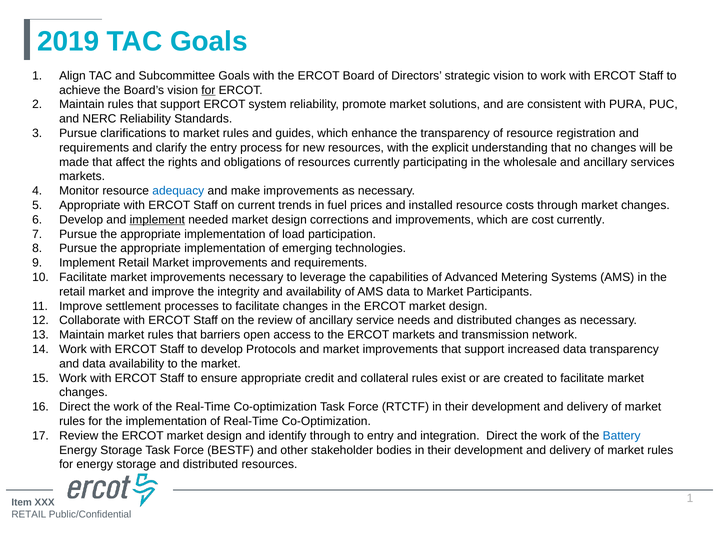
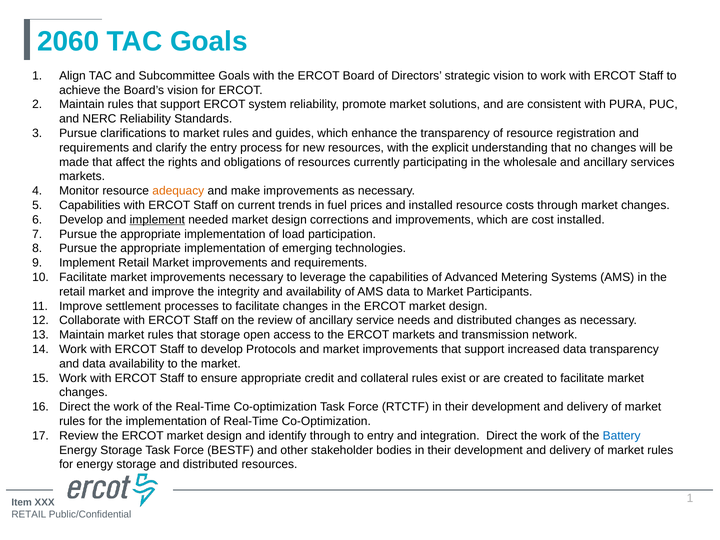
2019: 2019 -> 2060
for at (208, 90) underline: present -> none
adequacy colour: blue -> orange
Appropriate at (90, 205): Appropriate -> Capabilities
cost currently: currently -> installed
that barriers: barriers -> storage
